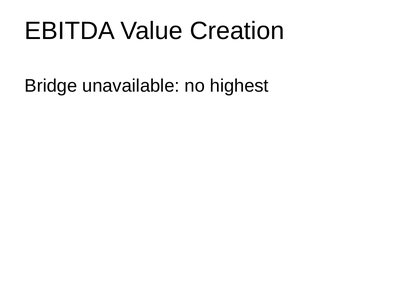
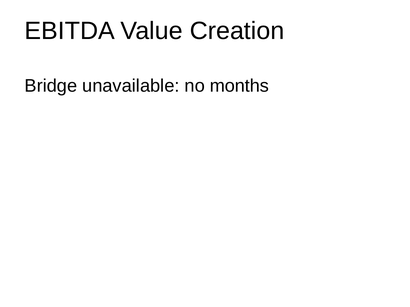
highest: highest -> months
